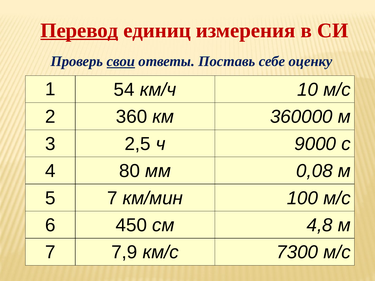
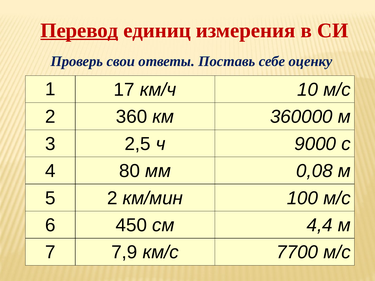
свои underline: present -> none
54: 54 -> 17
5 7: 7 -> 2
4,8: 4,8 -> 4,4
7300: 7300 -> 7700
